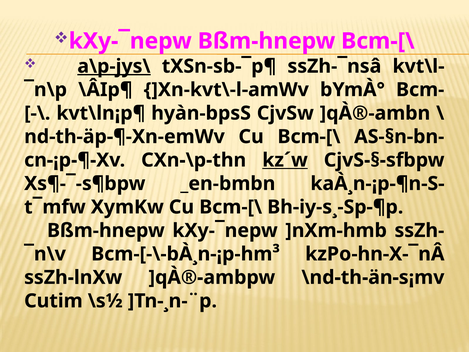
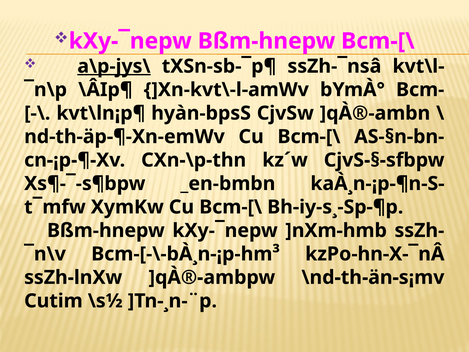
kz´w underline: present -> none
